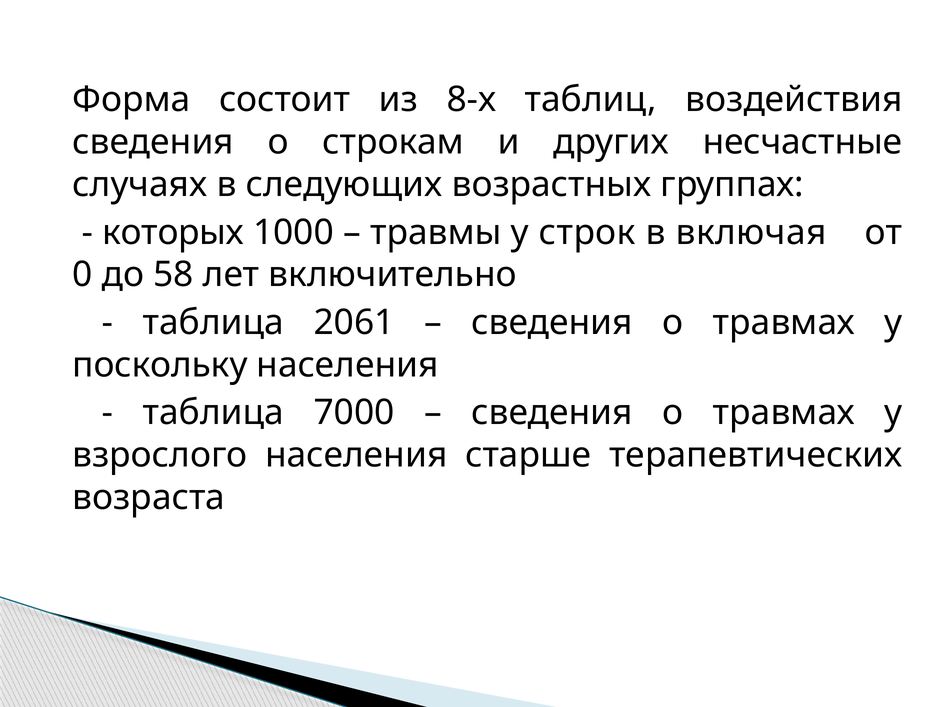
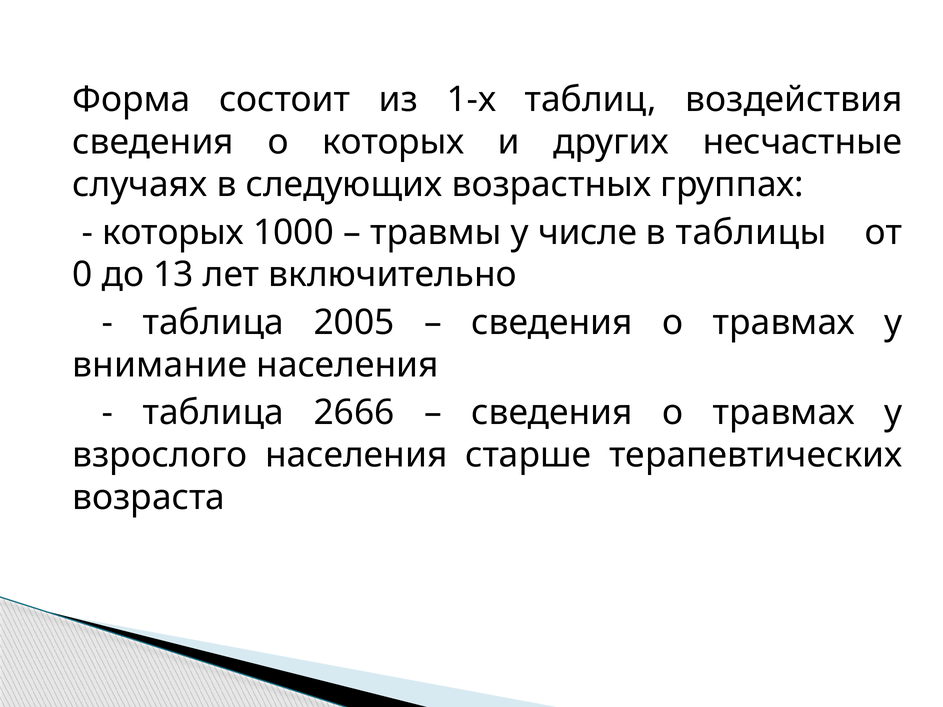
8-х: 8-х -> 1-х
о строкам: строкам -> которых
строк: строк -> числе
включая: включая -> таблицы
58: 58 -> 13
2061: 2061 -> 2005
поскольку: поскольку -> внимание
7000: 7000 -> 2666
